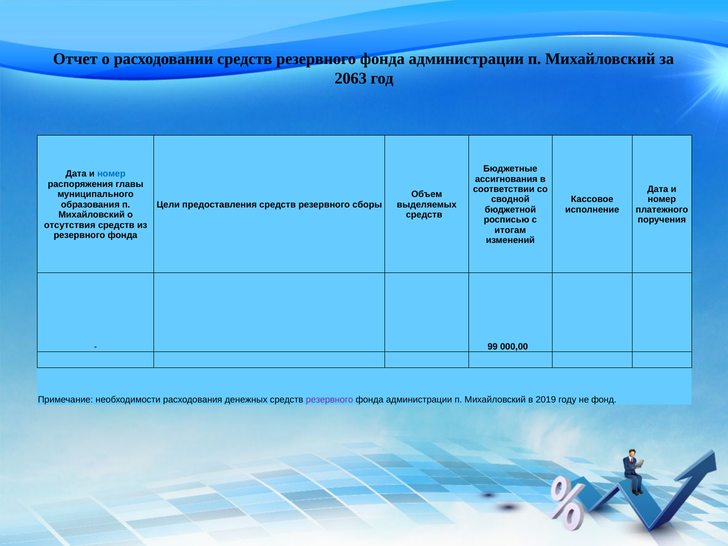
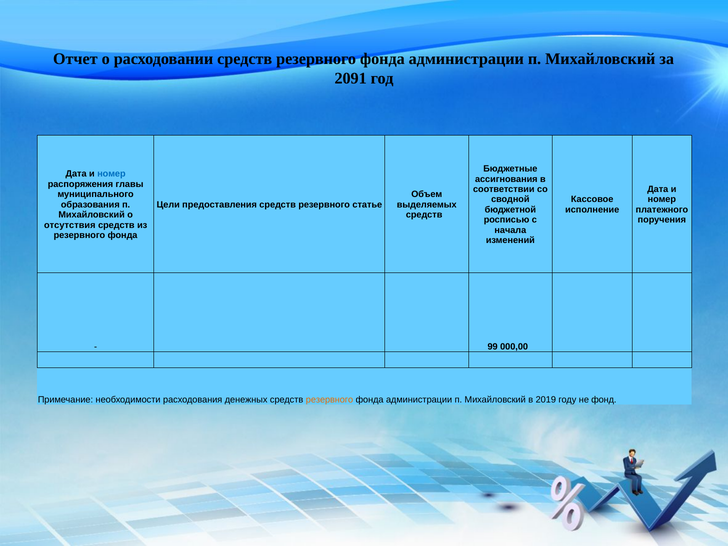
2063: 2063 -> 2091
сборы: сборы -> статье
итогам: итогам -> начала
резервного at (329, 400) colour: purple -> orange
